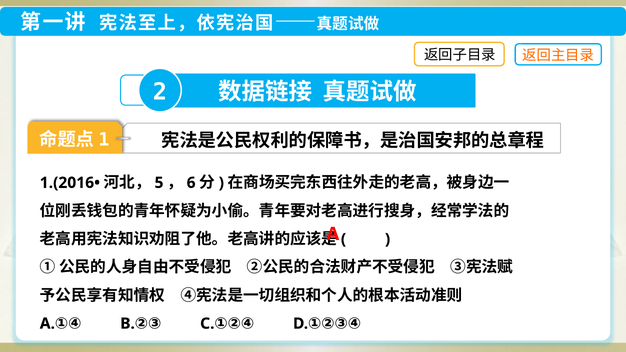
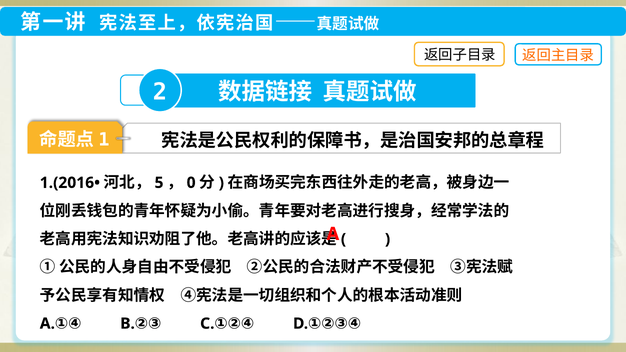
6: 6 -> 0
